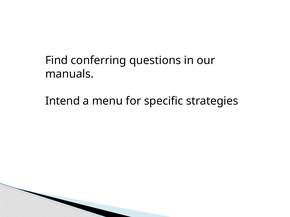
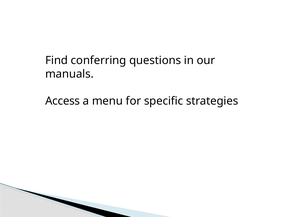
Intend: Intend -> Access
